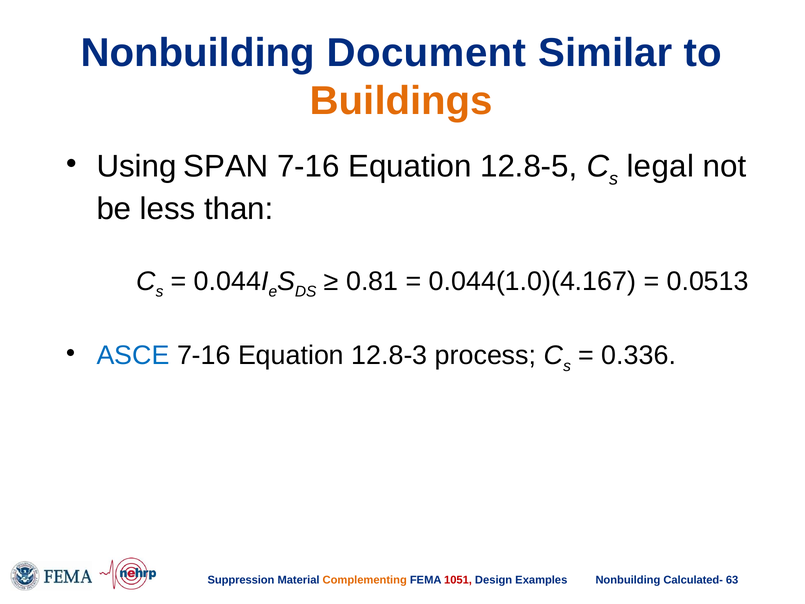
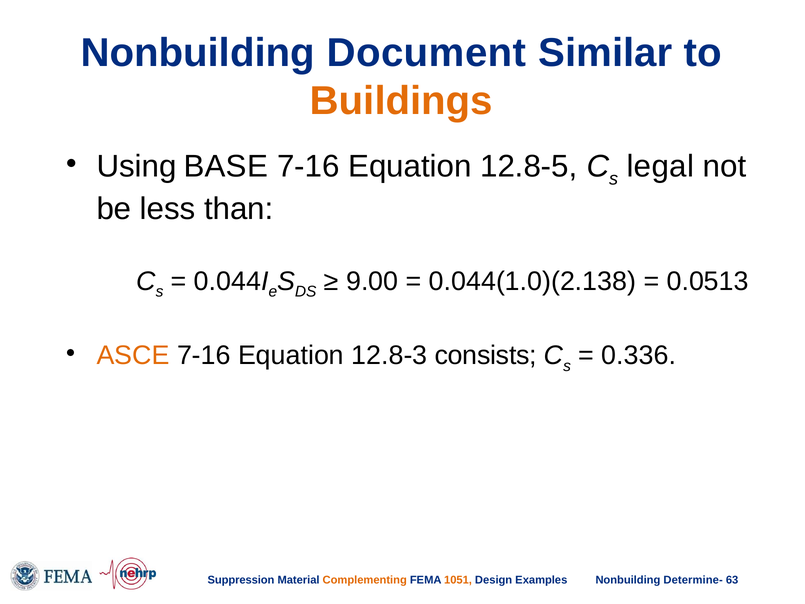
SPAN: SPAN -> BASE
0.81: 0.81 -> 9.00
0.044(1.0)(4.167: 0.044(1.0)(4.167 -> 0.044(1.0)(2.138
ASCE colour: blue -> orange
process: process -> consists
1051 colour: red -> orange
Calculated-: Calculated- -> Determine-
